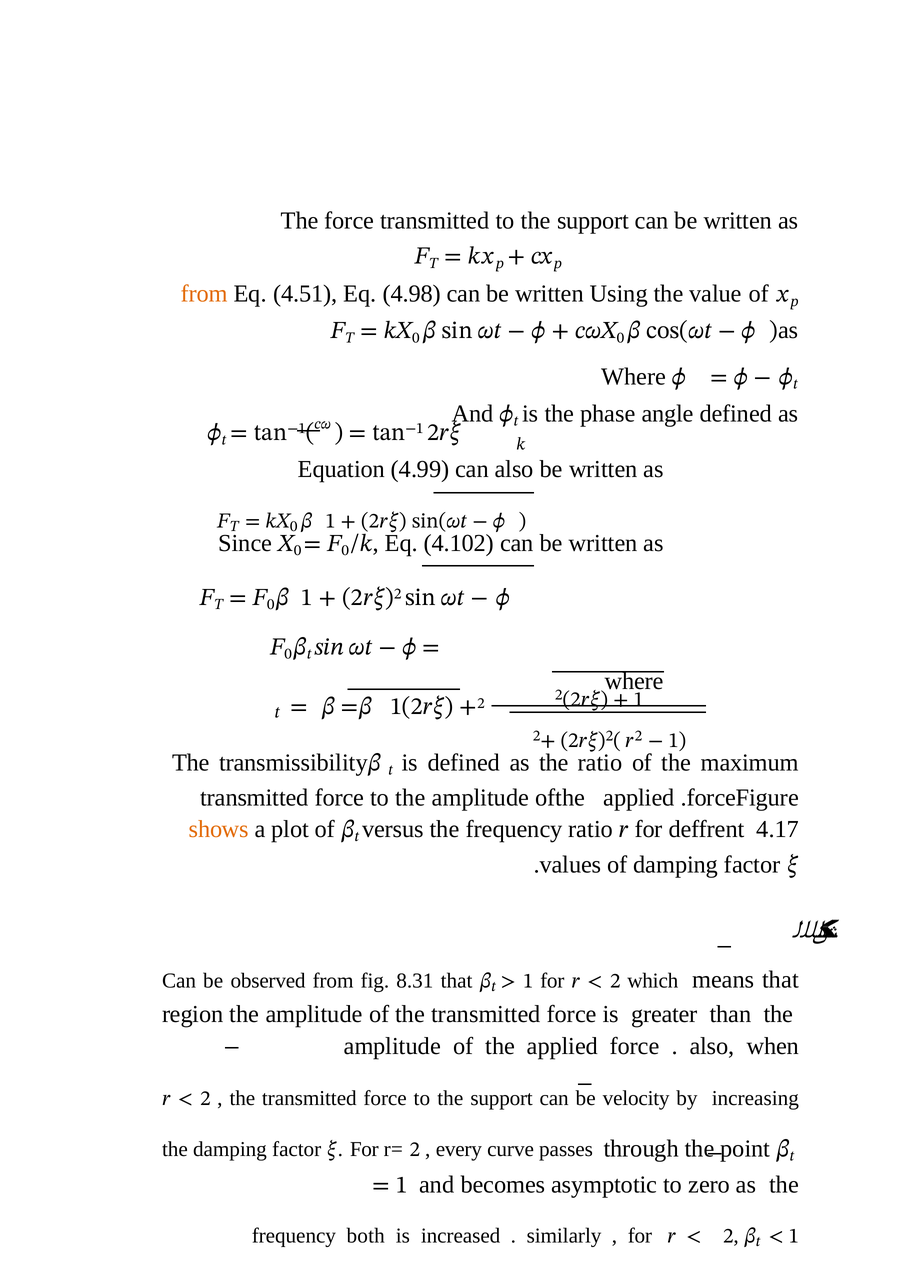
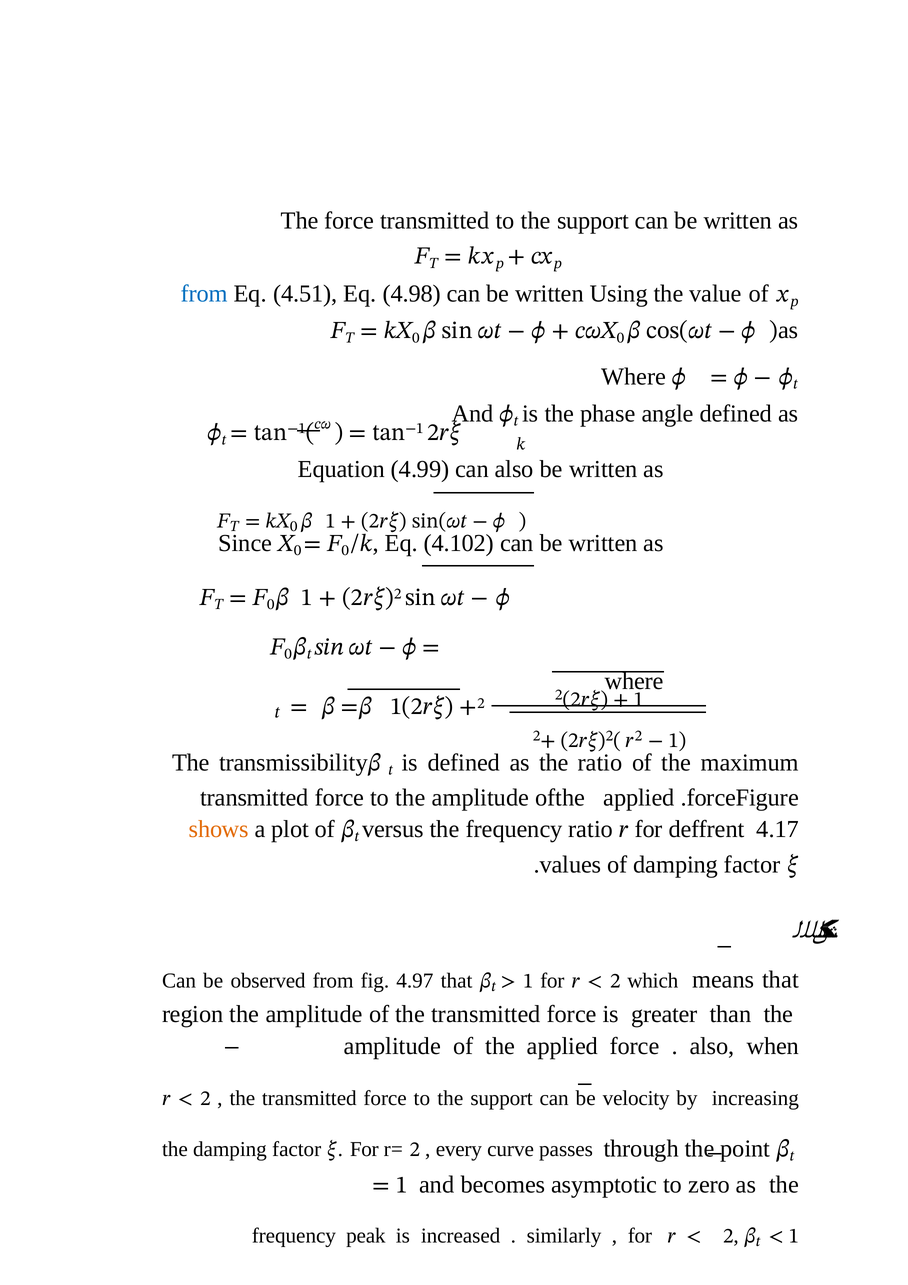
from at (204, 294) colour: orange -> blue
8.31: 8.31 -> 4.97
both: both -> peak
